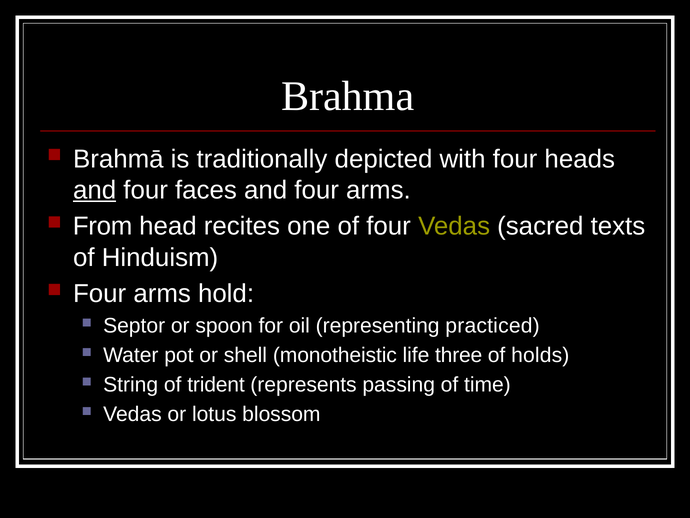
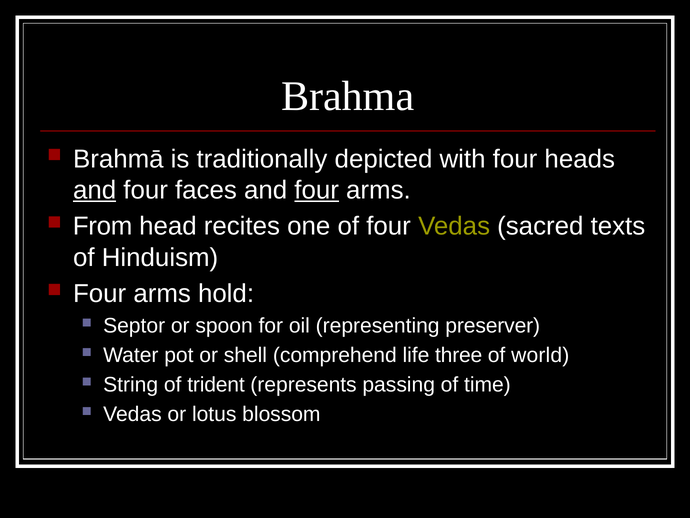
four at (317, 190) underline: none -> present
practiced: practiced -> preserver
monotheistic: monotheistic -> comprehend
holds: holds -> world
